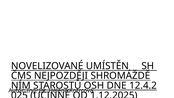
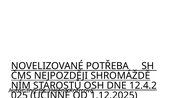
UMÍSTĚN: UMÍSTĚN -> POTŘEBA
